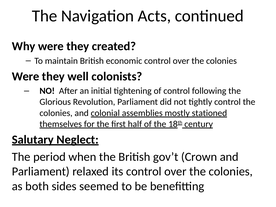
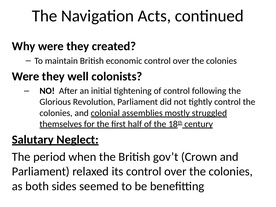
stationed: stationed -> struggled
